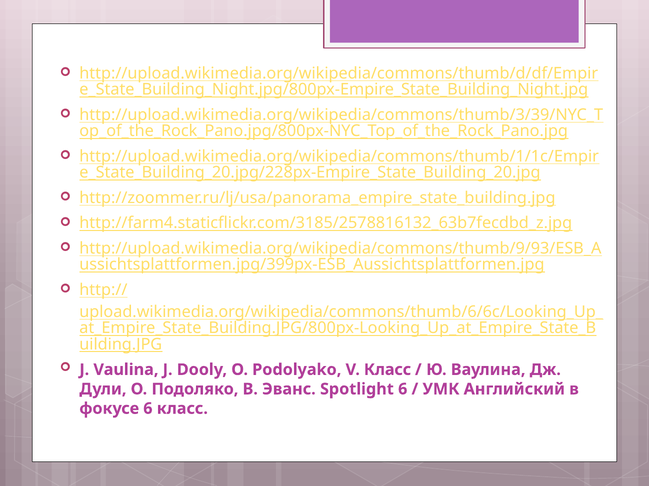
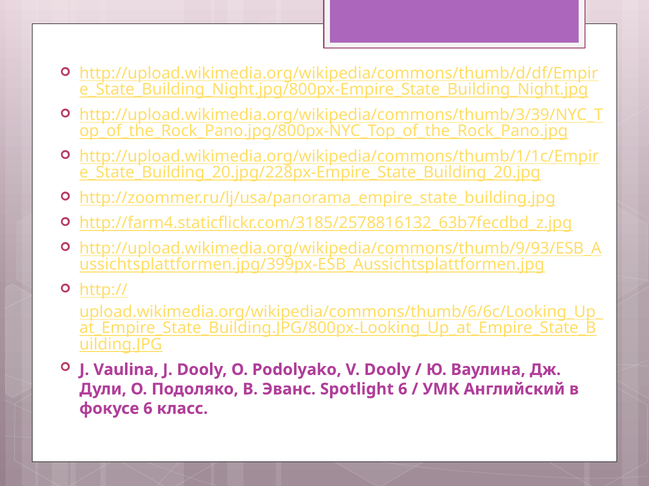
V Класс: Класс -> Dooly
